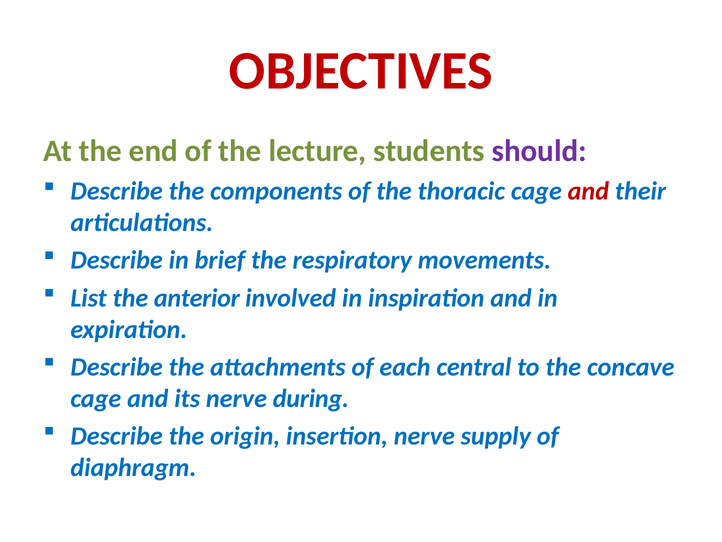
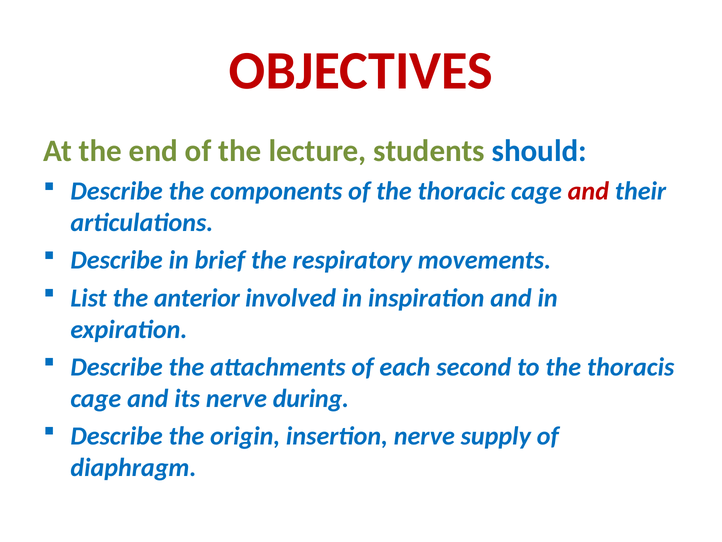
should colour: purple -> blue
central: central -> second
concave: concave -> thoracis
